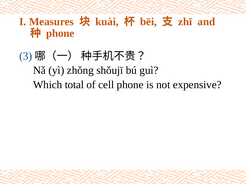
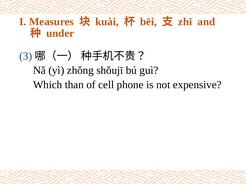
phone at (60, 33): phone -> under
total: total -> than
